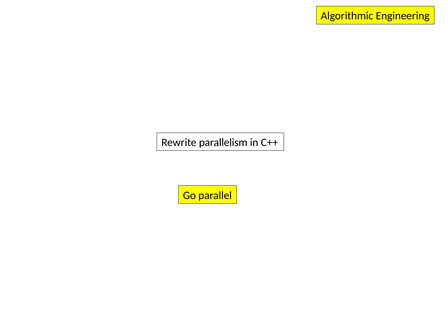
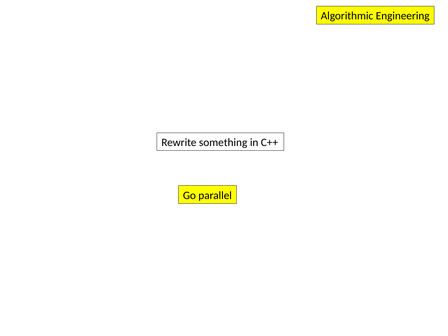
parallelism: parallelism -> something
